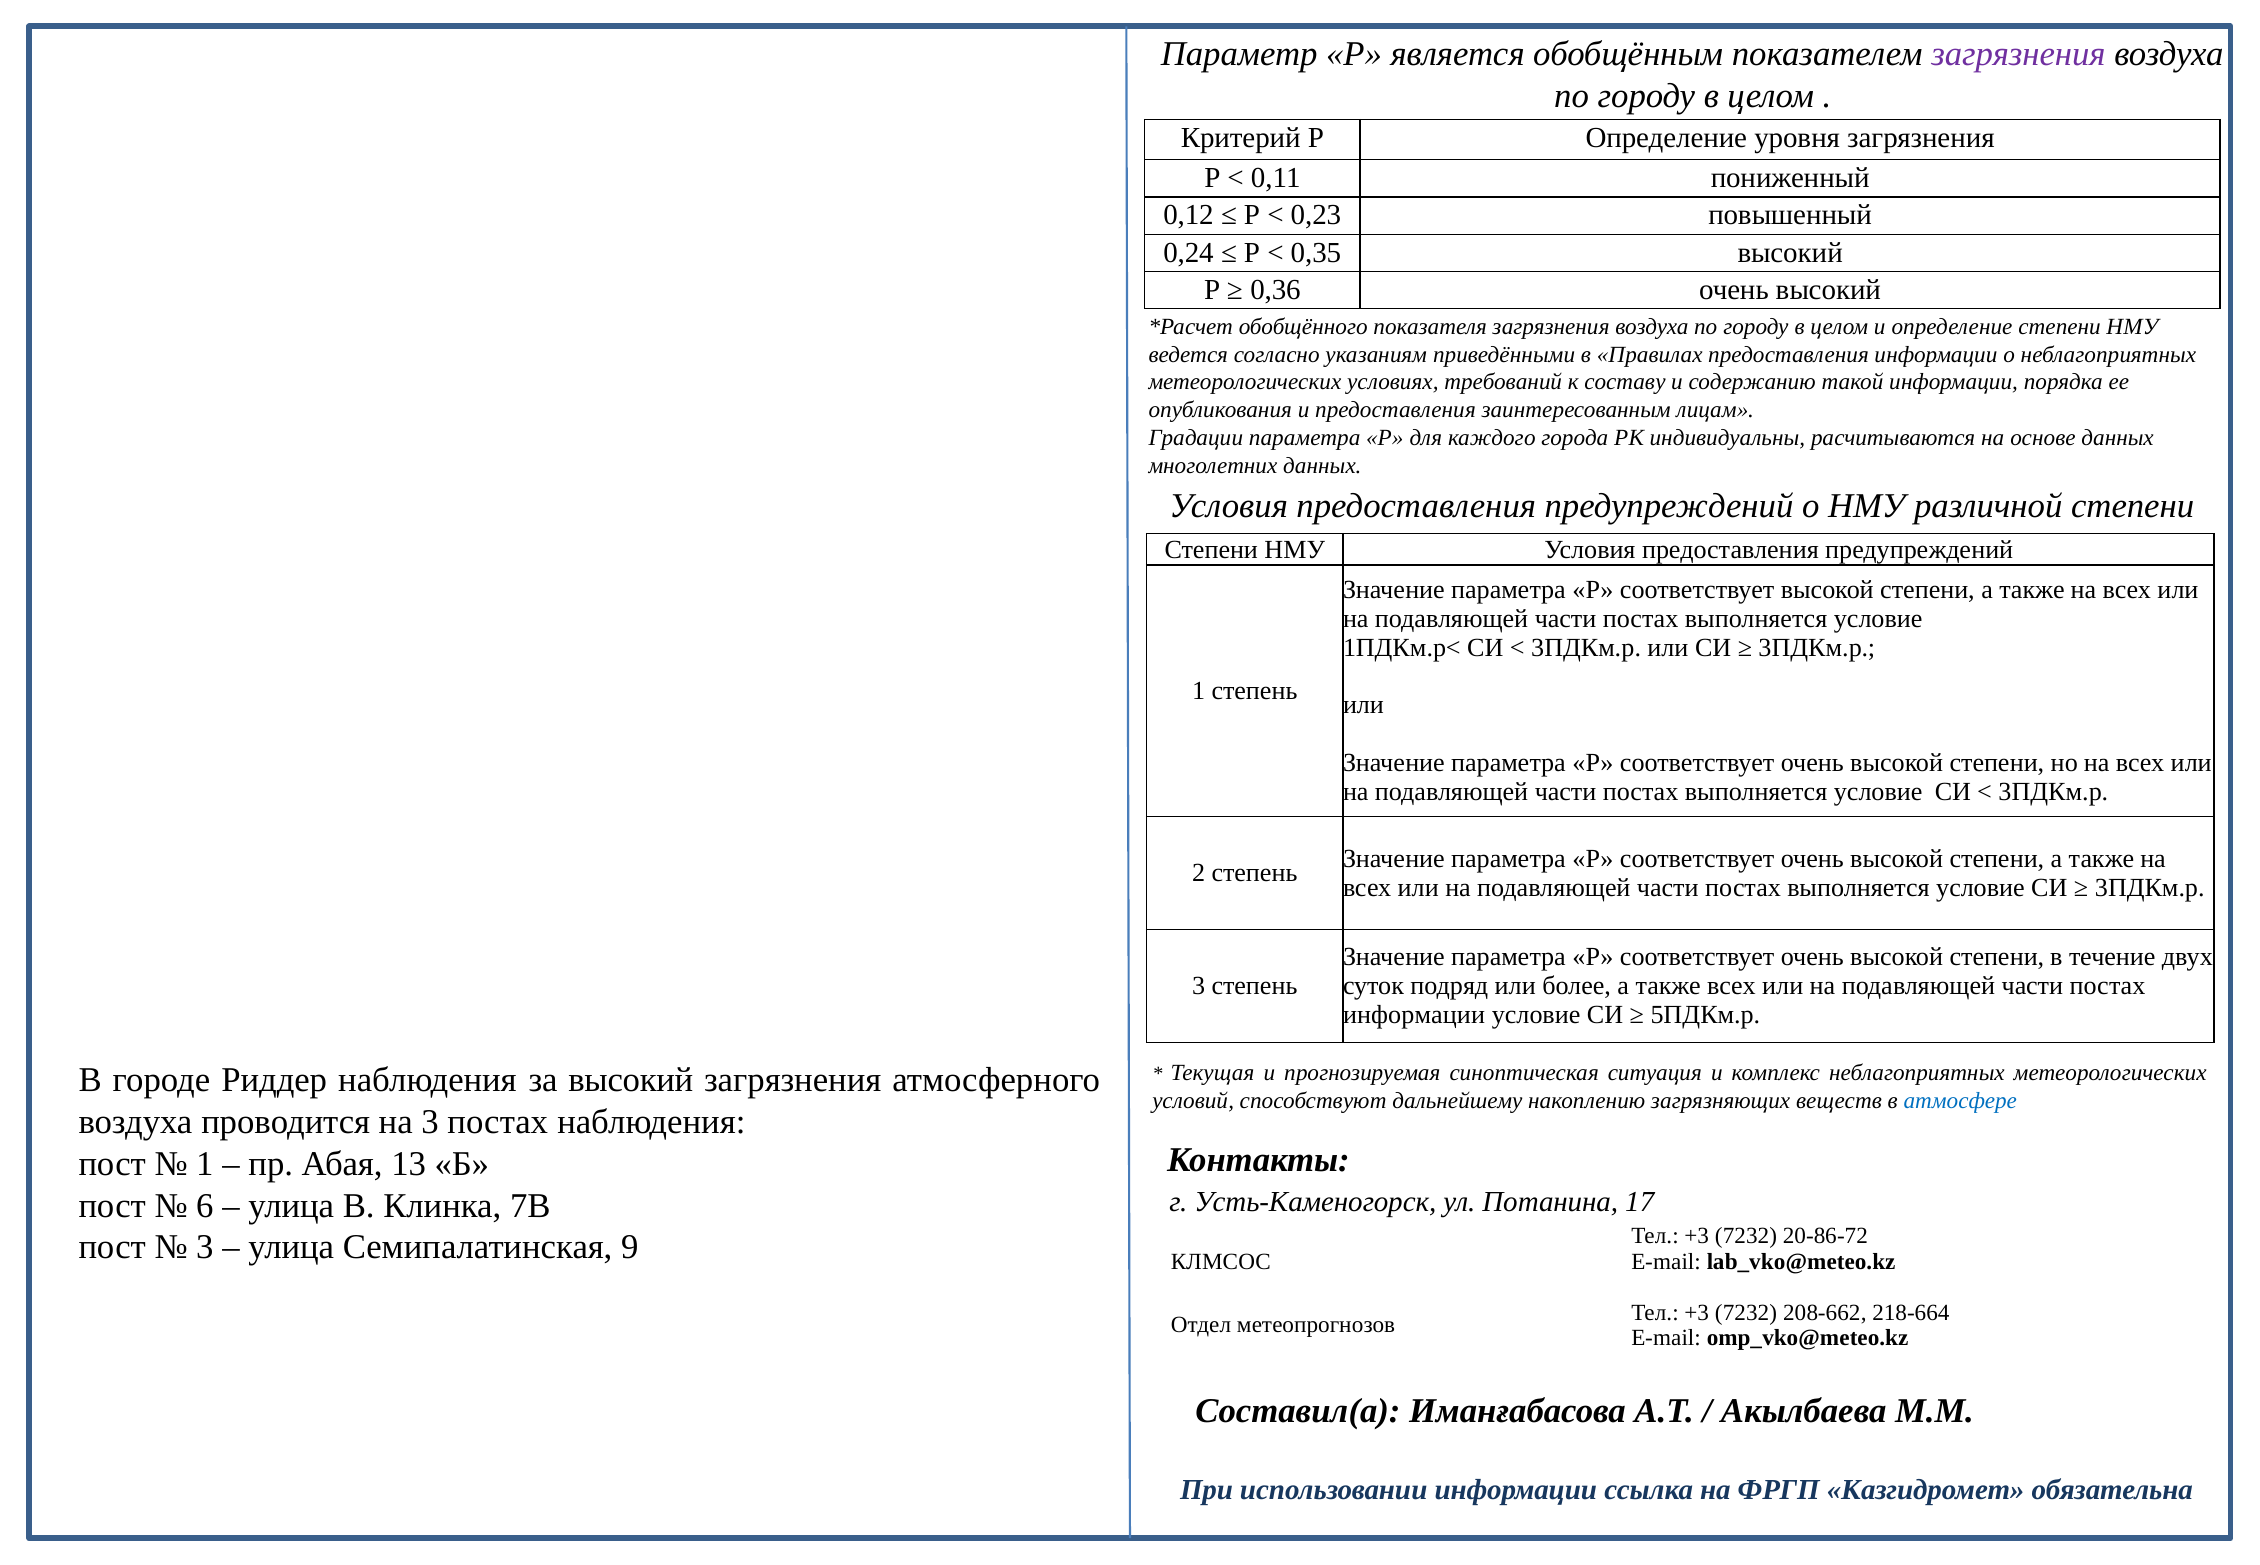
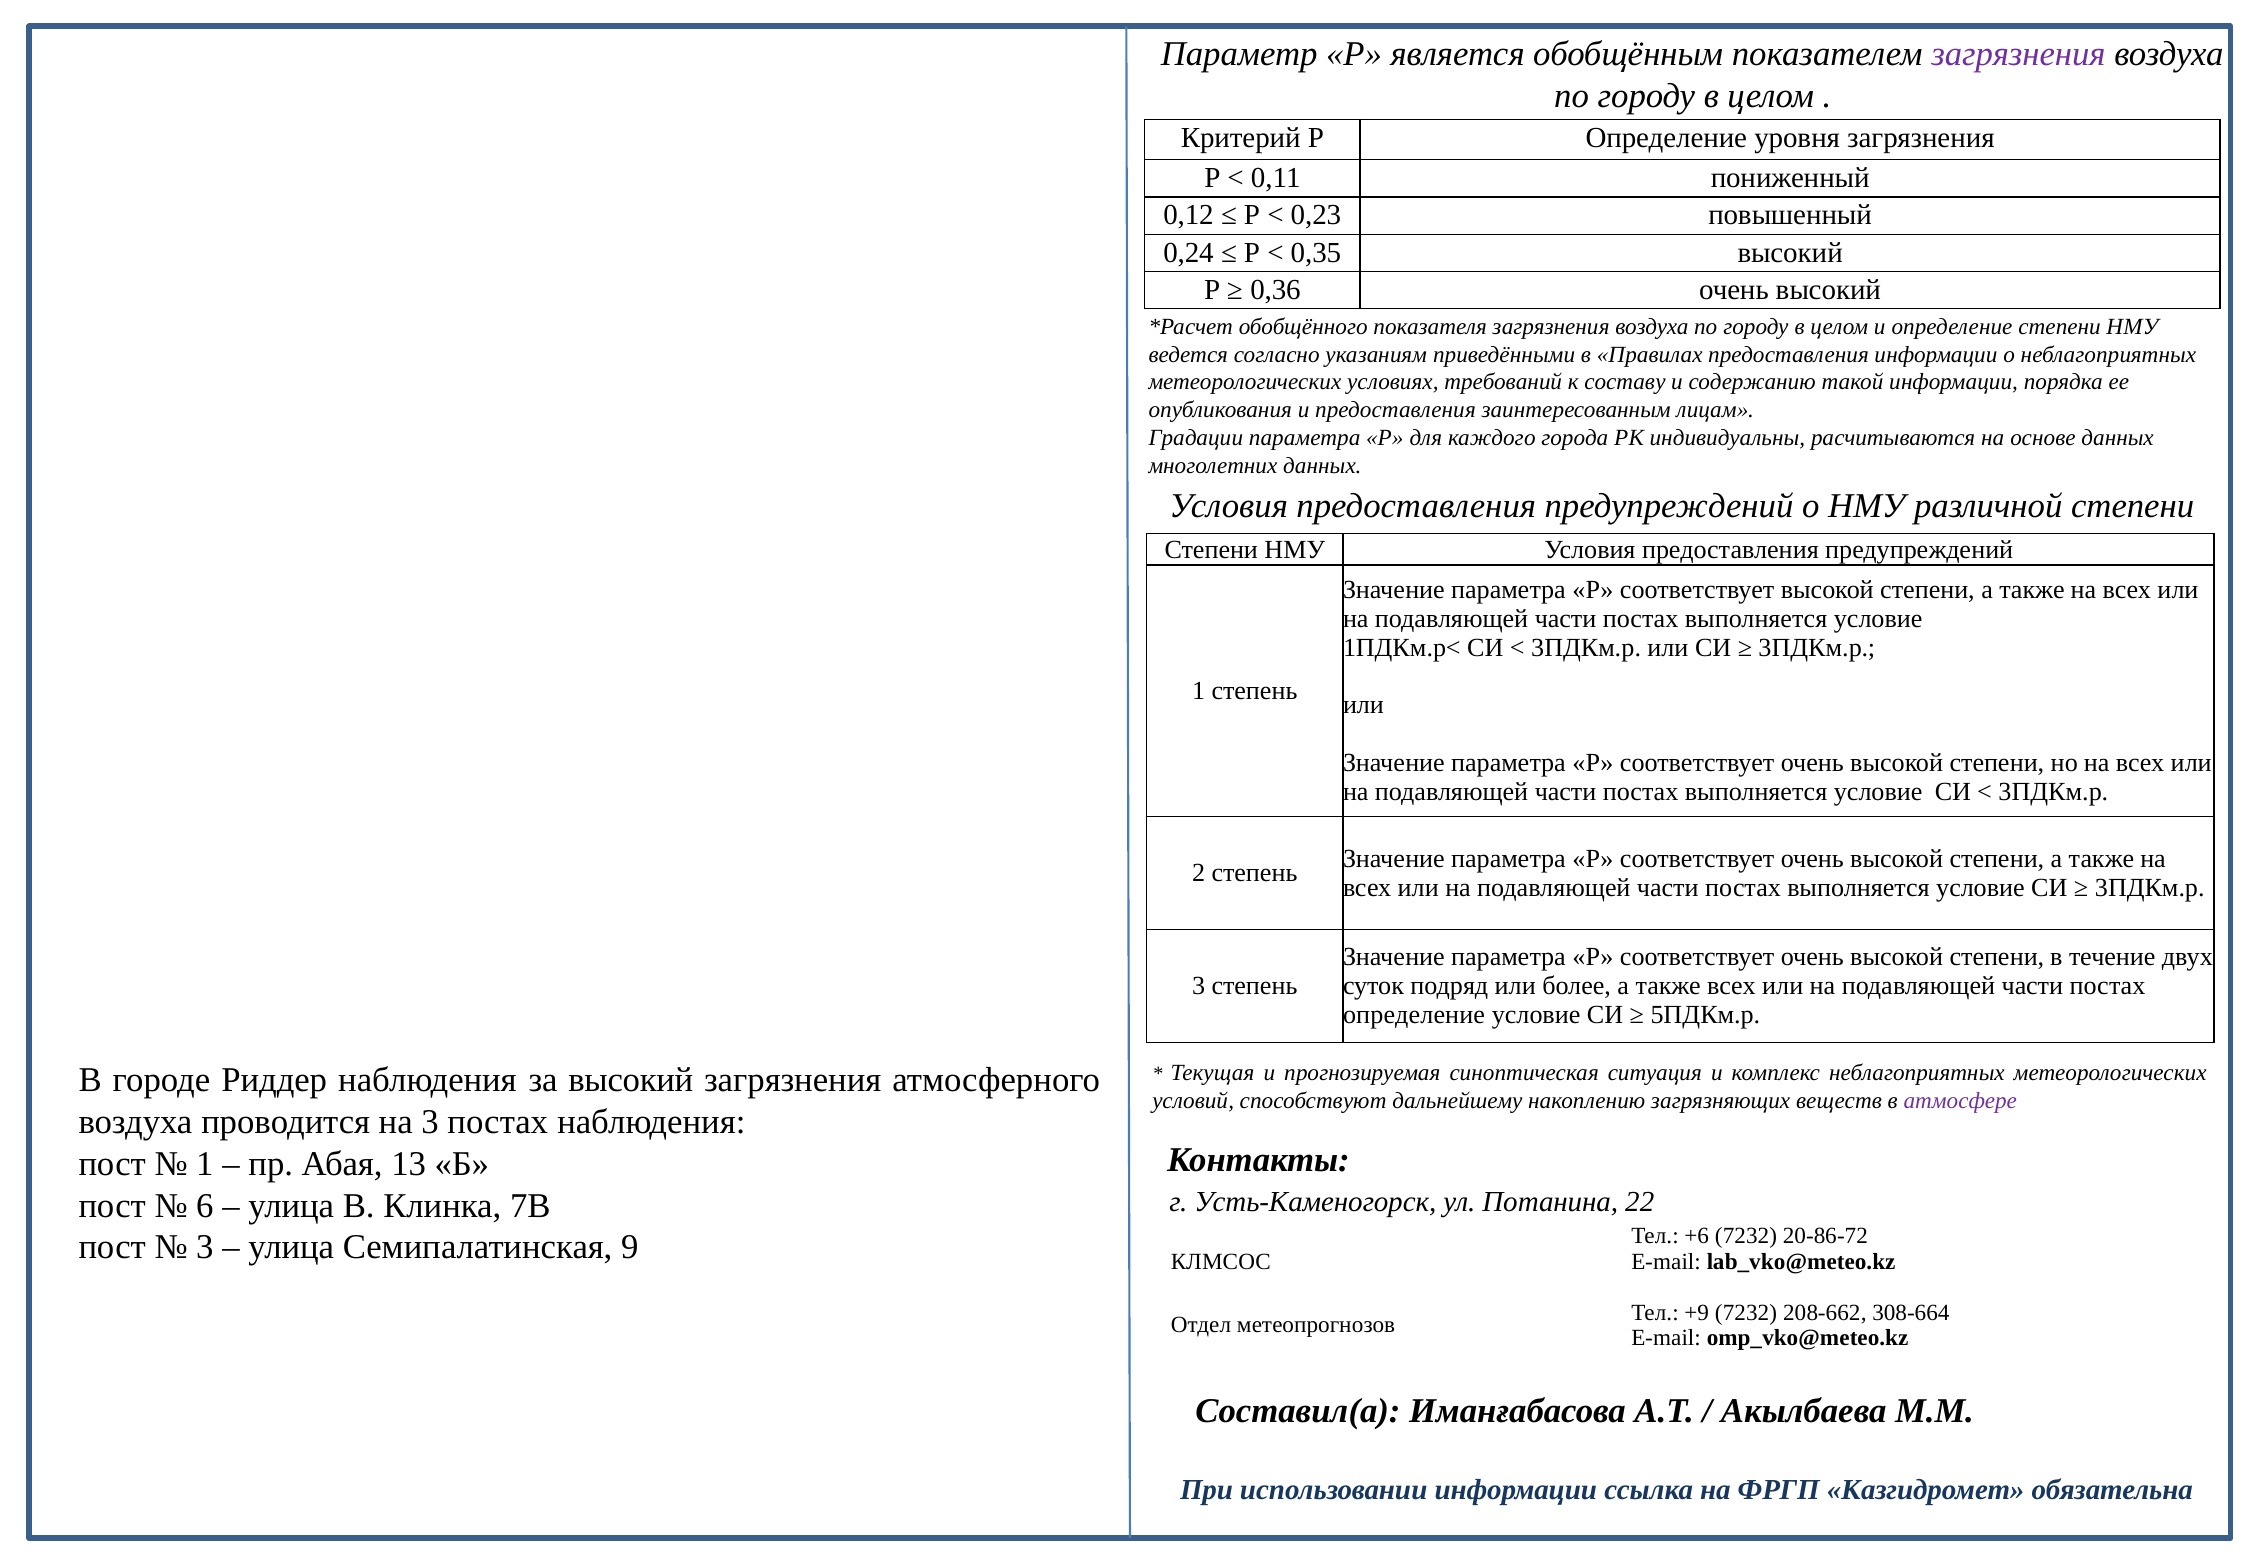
информации at (1414, 1015): информации -> определение
атмосфере colour: blue -> purple
17: 17 -> 22
+3 at (1697, 1235): +3 -> +6
+3 at (1697, 1312): +3 -> +9
218-664: 218-664 -> 308-664
